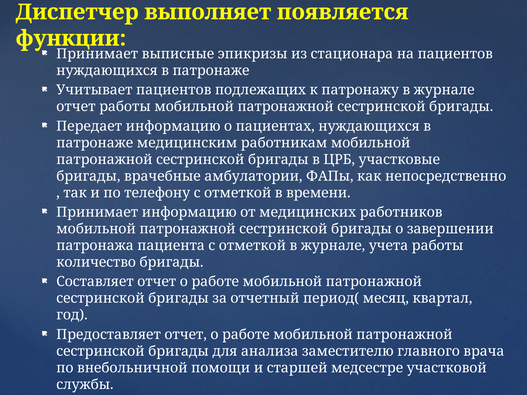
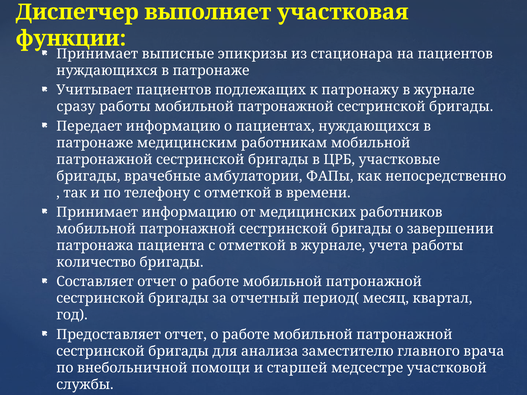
появляется: появляется -> участковая
отчет at (76, 107): отчет -> сразу
